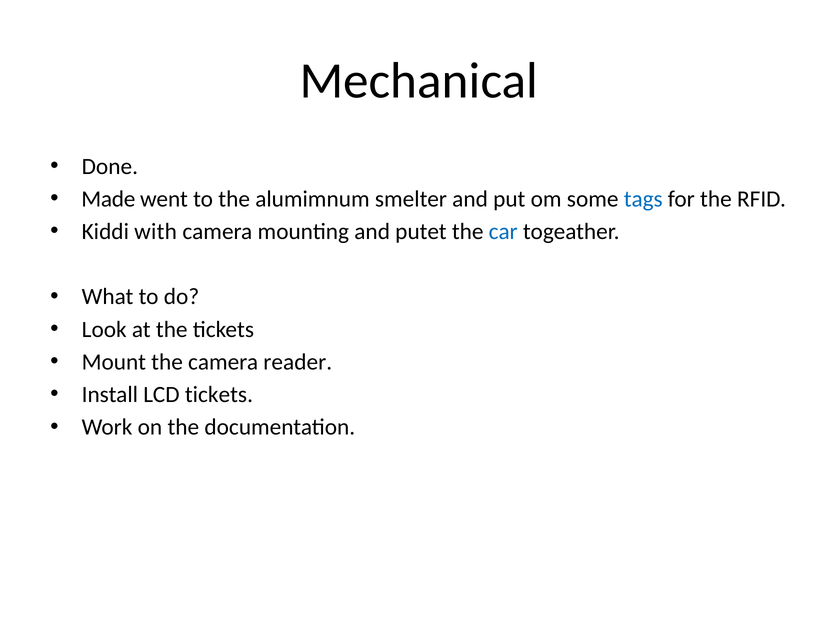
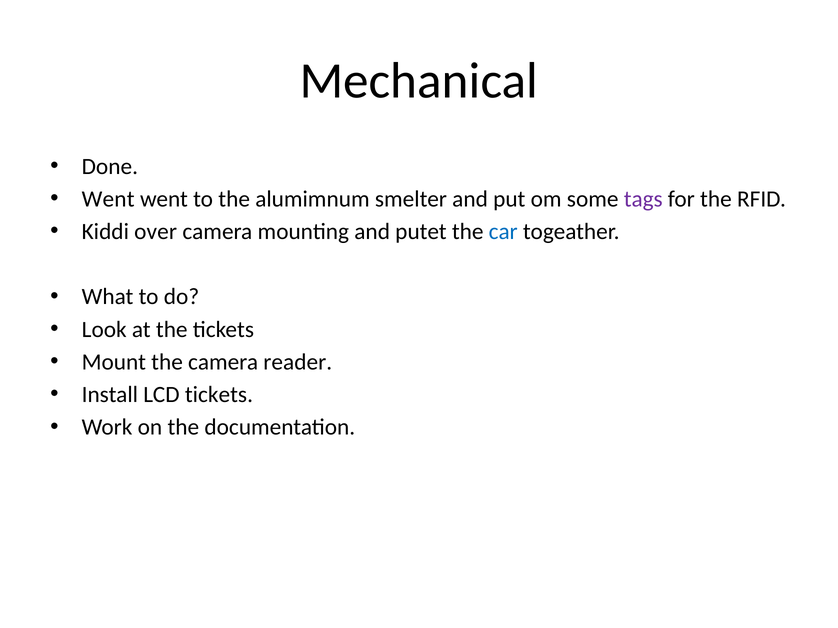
Made at (108, 199): Made -> Went
tags colour: blue -> purple
with: with -> over
